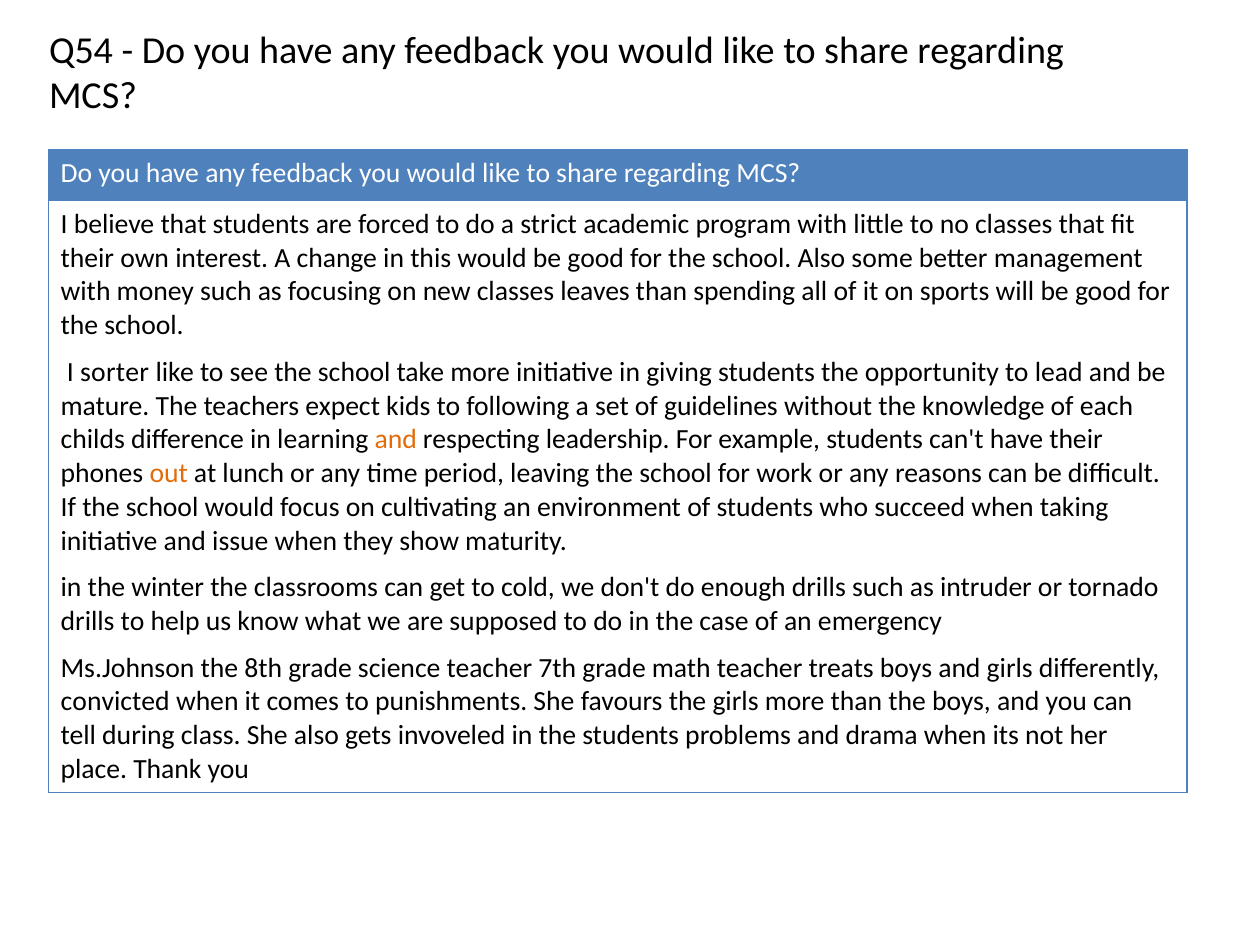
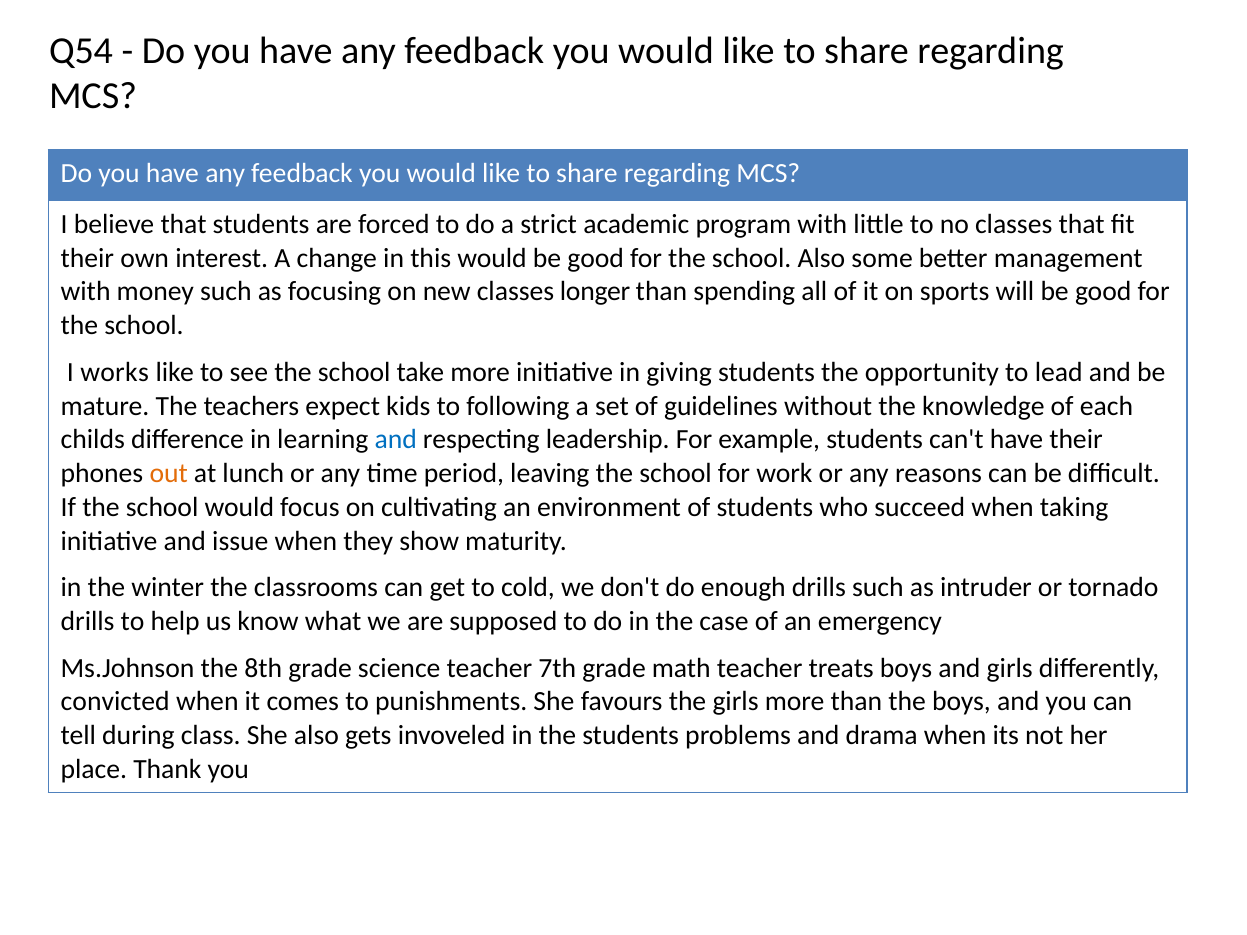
leaves: leaves -> longer
sorter: sorter -> works
and at (396, 440) colour: orange -> blue
